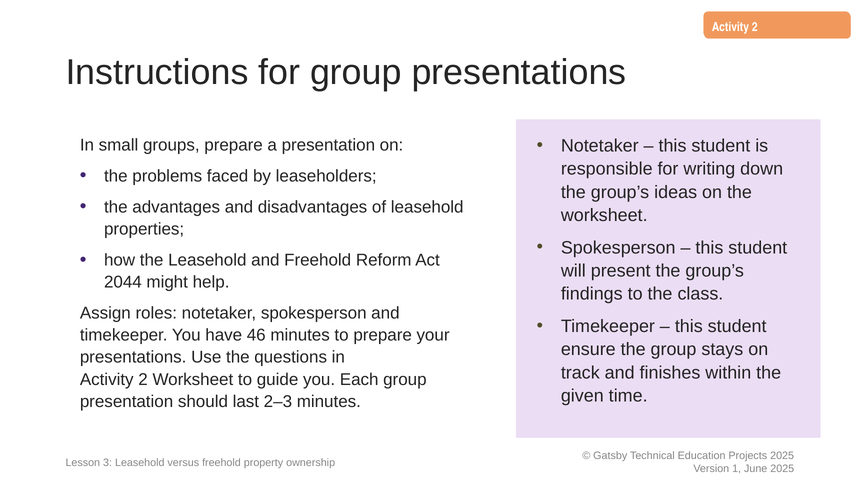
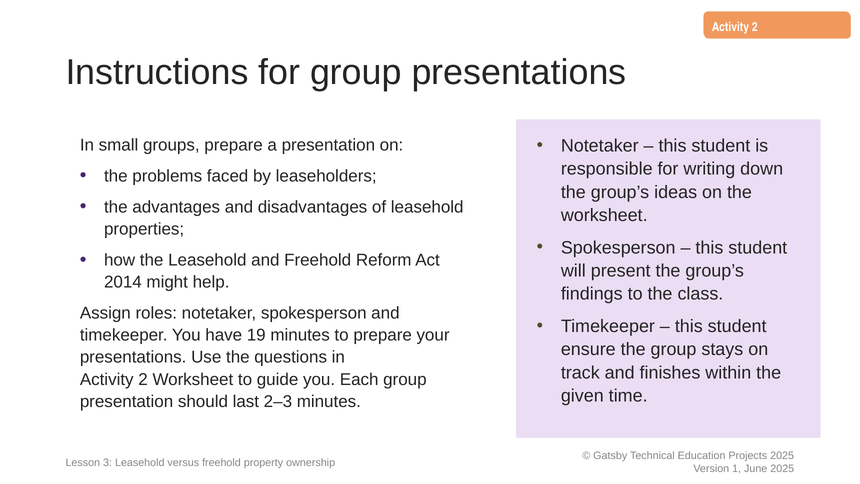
2044: 2044 -> 2014
46: 46 -> 19
